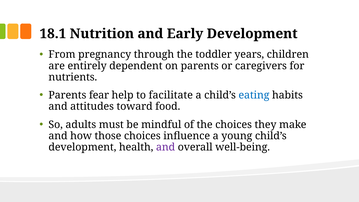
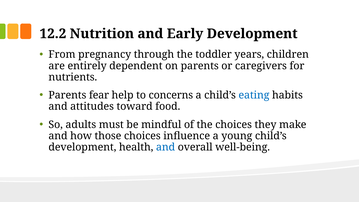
18.1: 18.1 -> 12.2
facilitate: facilitate -> concerns
and at (166, 147) colour: purple -> blue
